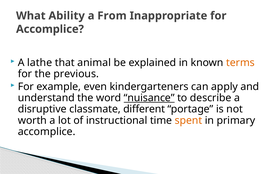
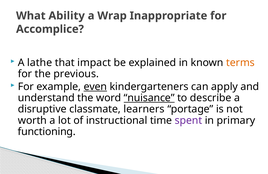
From: From -> Wrap
animal: animal -> impact
even underline: none -> present
different: different -> learners
spent colour: orange -> purple
accomplice at (47, 132): accomplice -> functioning
